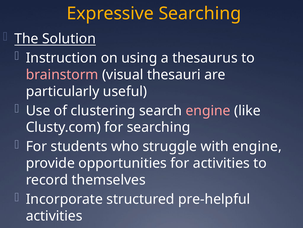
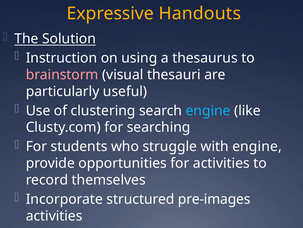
Expressive Searching: Searching -> Handouts
engine at (208, 110) colour: pink -> light blue
pre-helpful: pre-helpful -> pre-images
